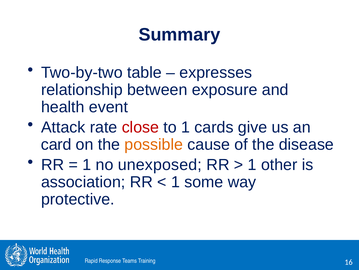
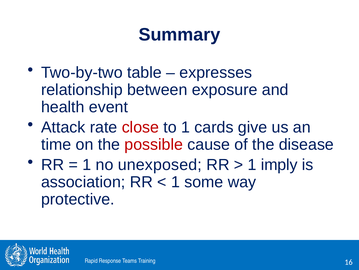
card: card -> time
possible colour: orange -> red
other: other -> imply
